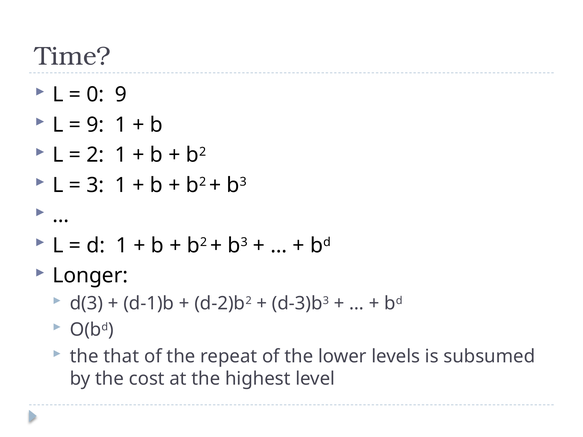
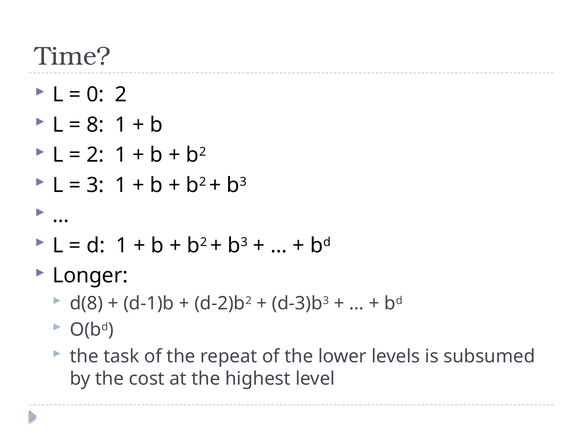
0 9: 9 -> 2
9 at (95, 125): 9 -> 8
d(3: d(3 -> d(8
that: that -> task
